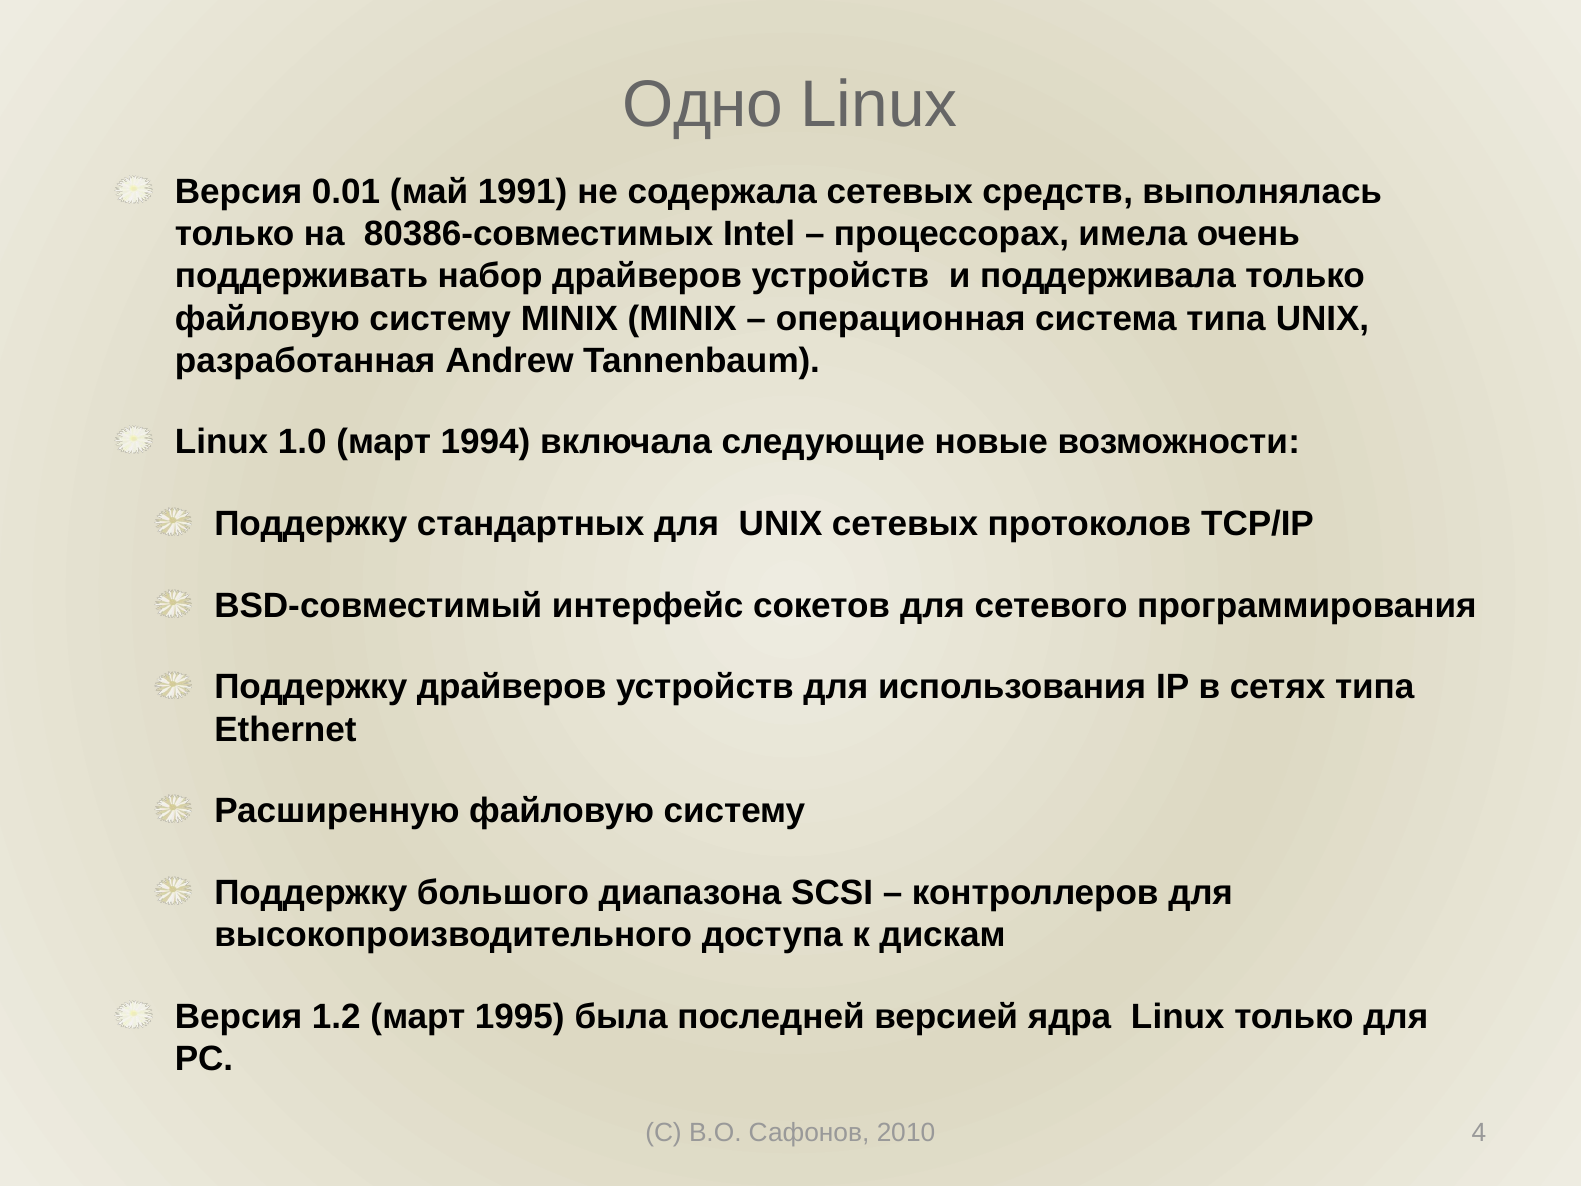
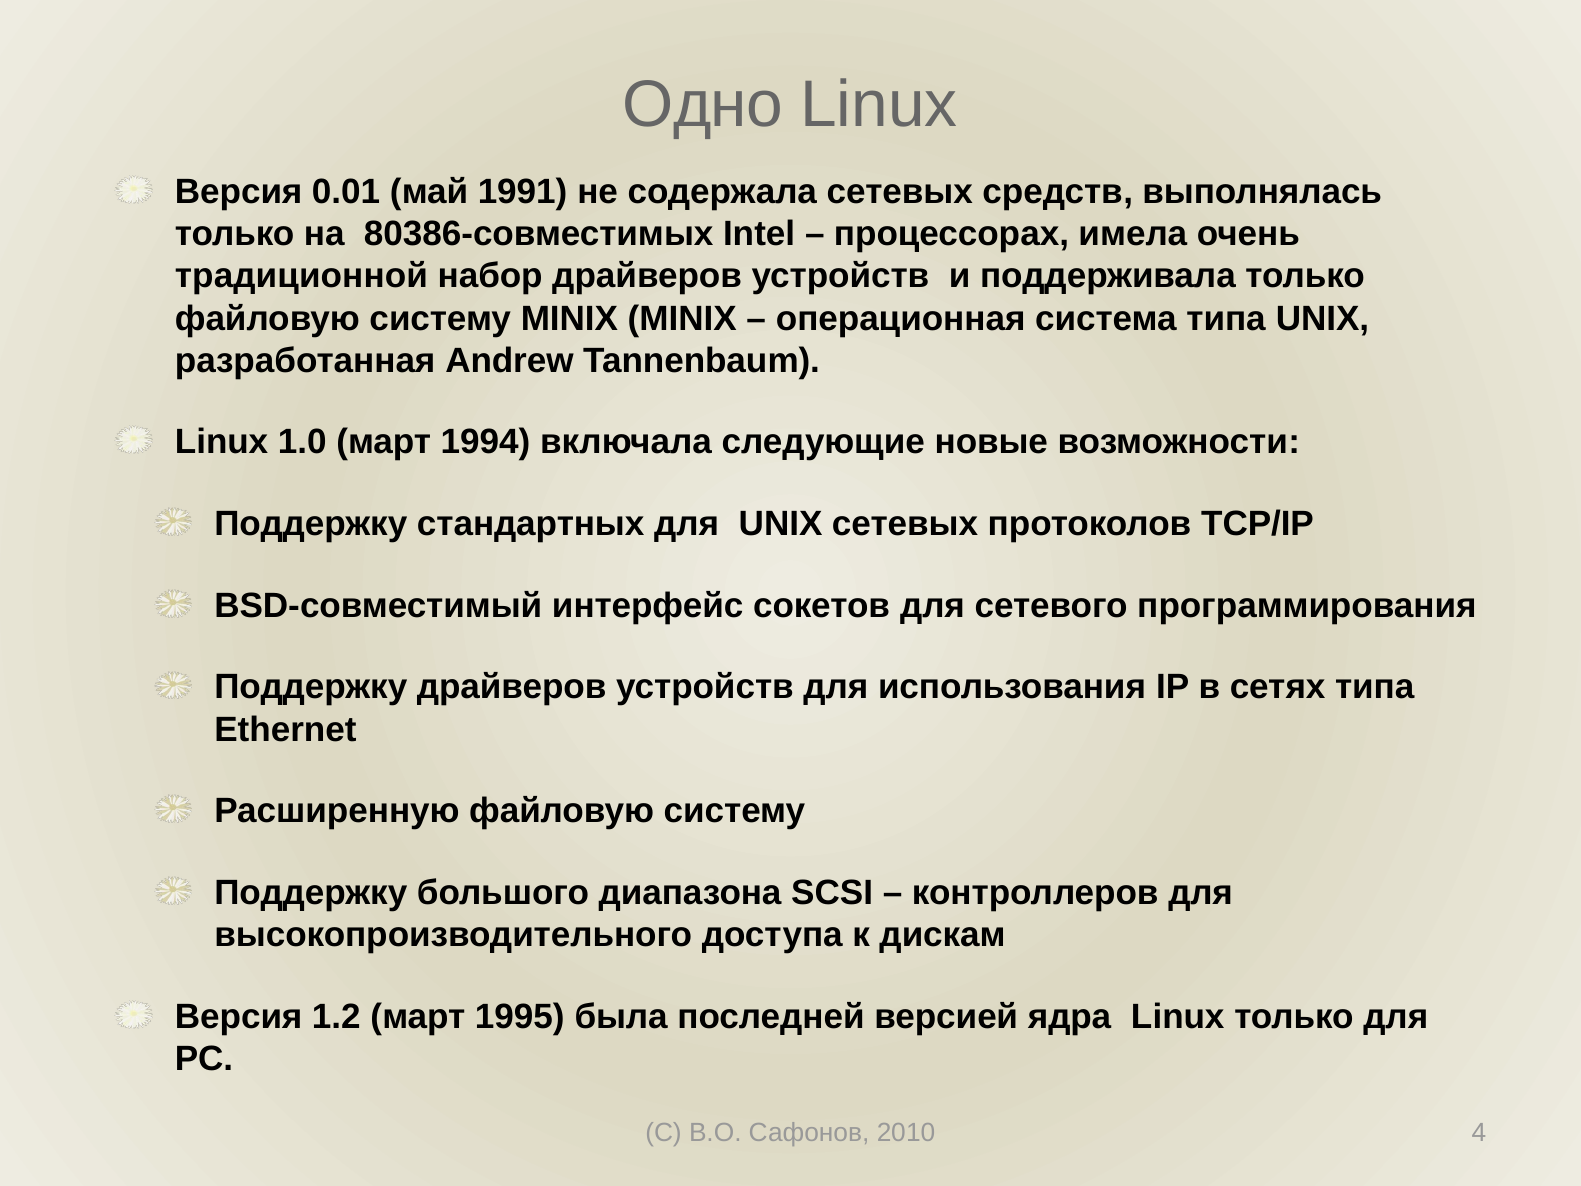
поддерживать: поддерживать -> традиционной
